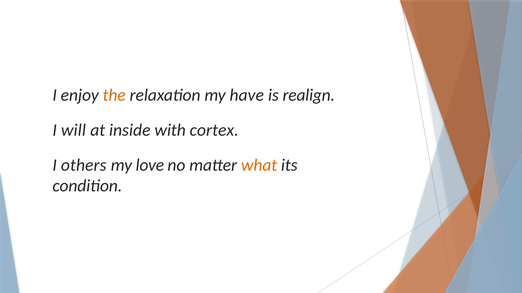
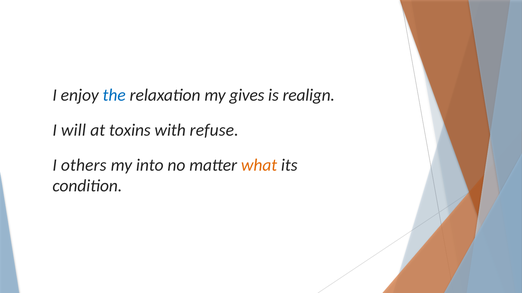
the colour: orange -> blue
have: have -> gives
inside: inside -> toxins
cortex: cortex -> refuse
love: love -> into
